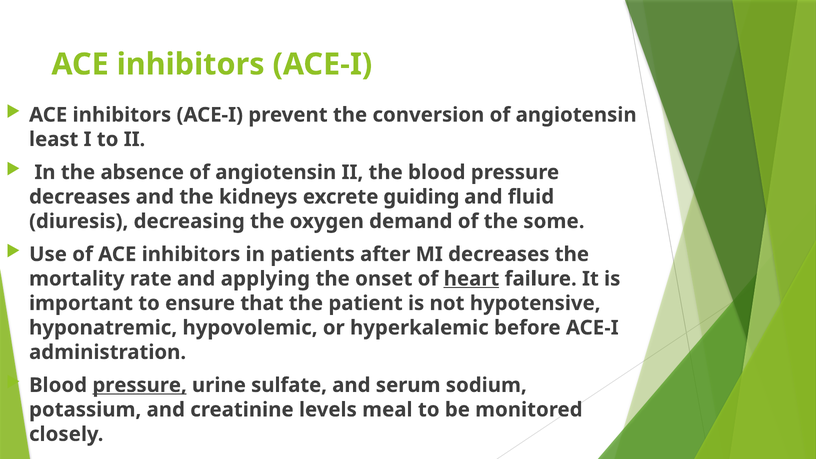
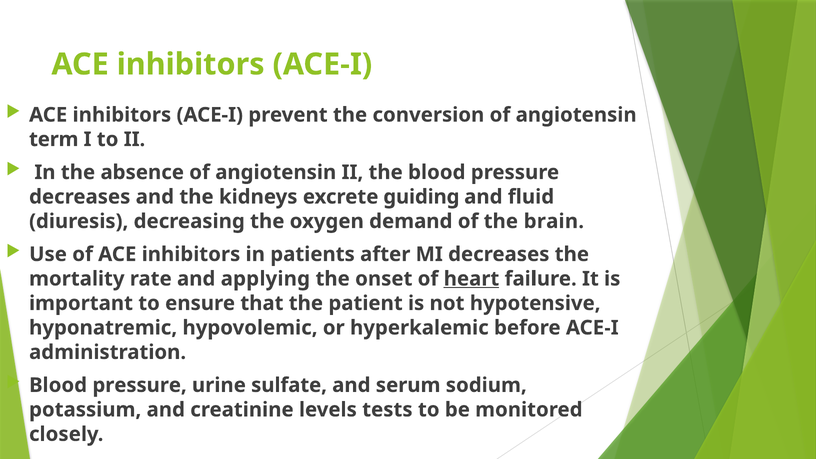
least: least -> term
some: some -> brain
pressure at (140, 385) underline: present -> none
meal: meal -> tests
